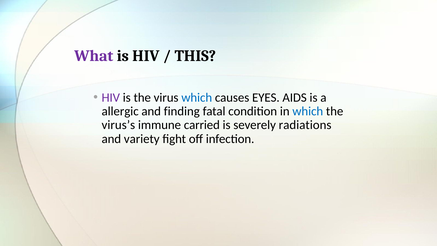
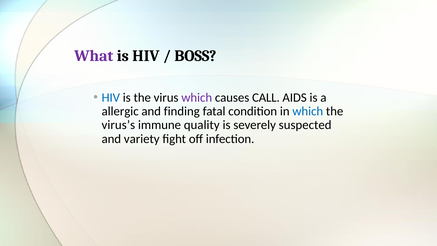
THIS: THIS -> BOSS
HIV at (111, 97) colour: purple -> blue
which at (197, 97) colour: blue -> purple
EYES: EYES -> CALL
carried: carried -> quality
radiations: radiations -> suspected
